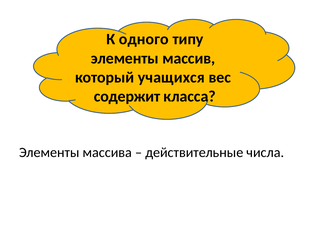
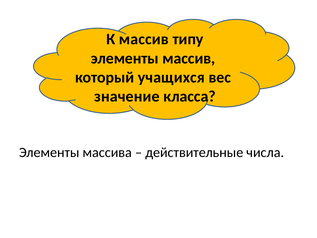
К одного: одного -> массив
содержит: содержит -> значение
